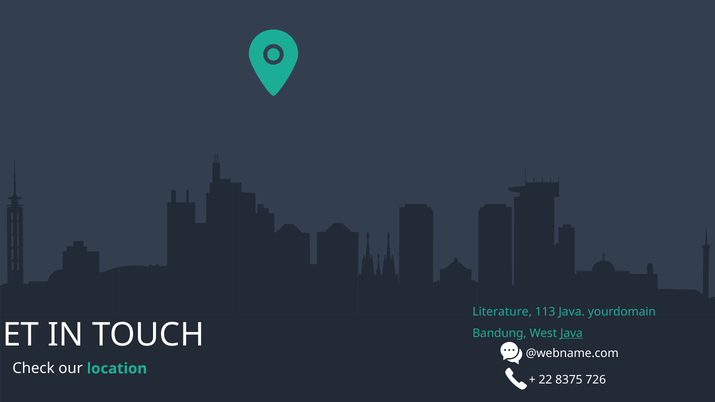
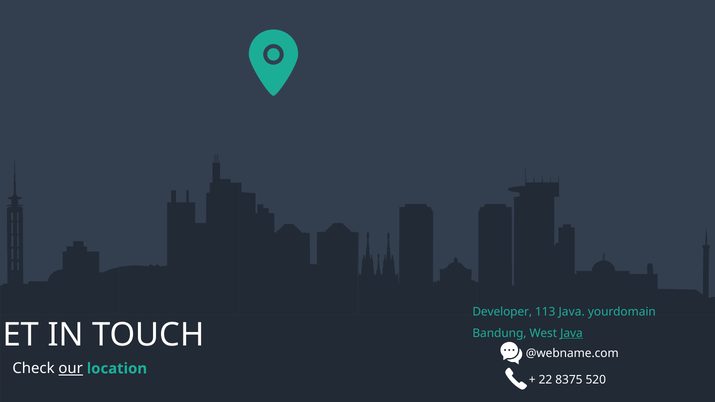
Literature: Literature -> Developer
our underline: none -> present
726: 726 -> 520
